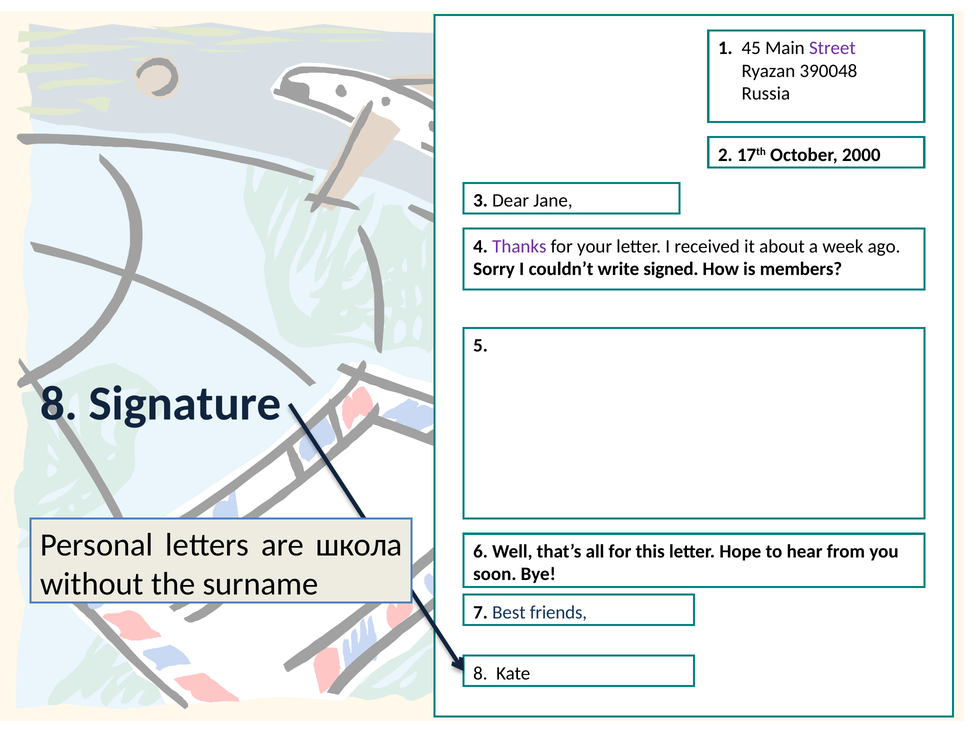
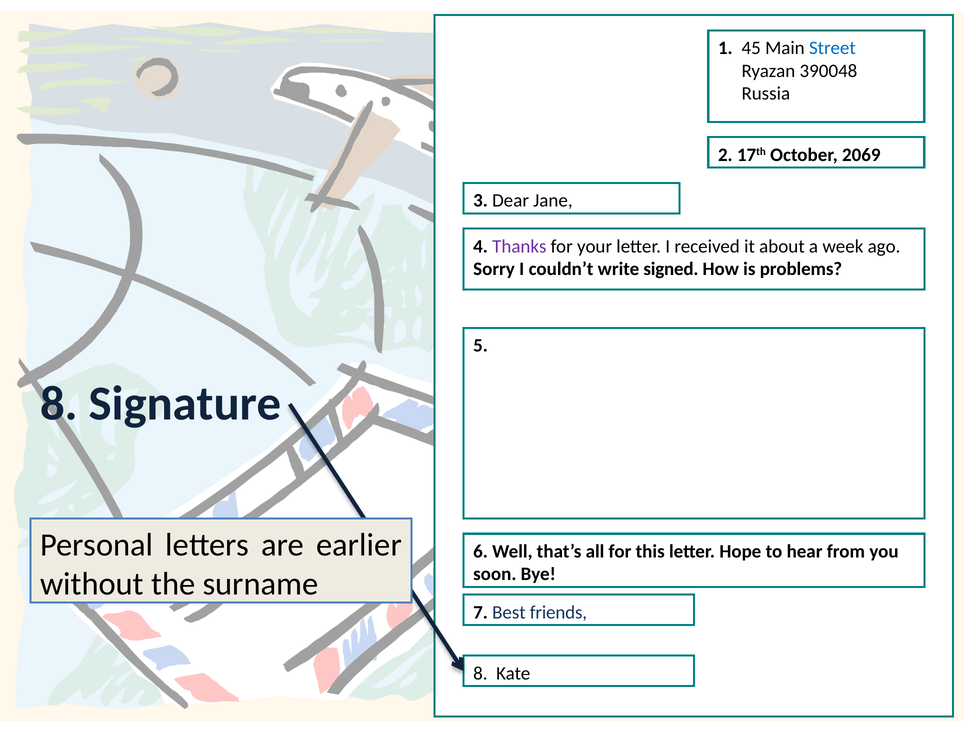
Street colour: purple -> blue
2000: 2000 -> 2069
members: members -> problems
школа: школа -> earlier
